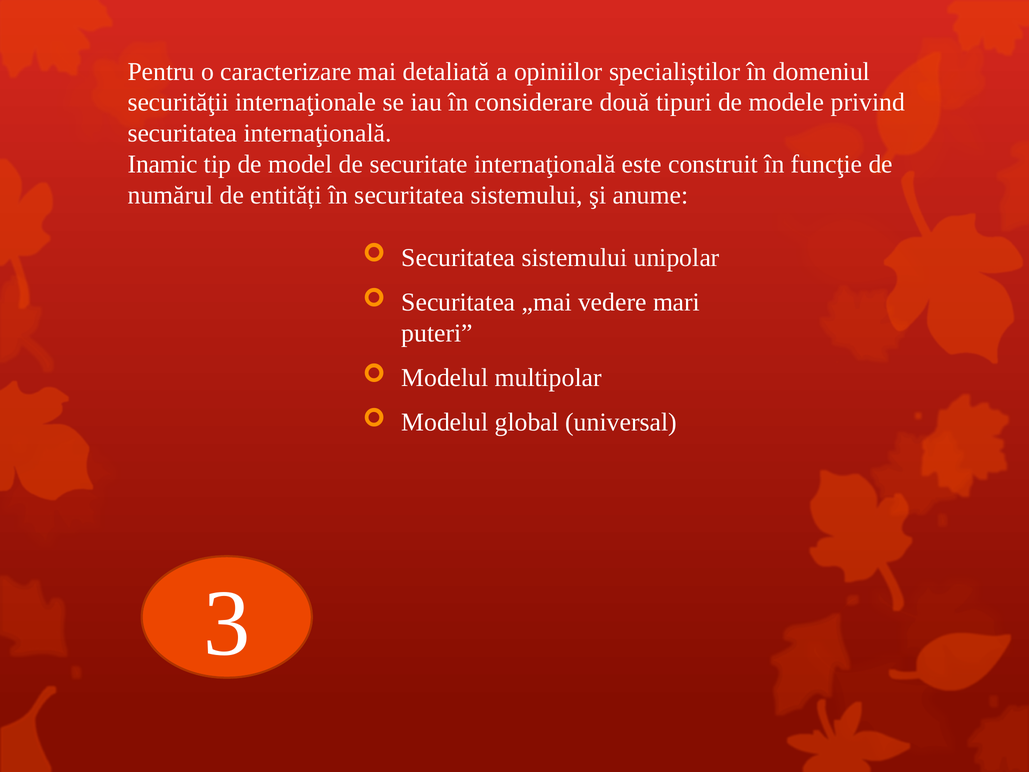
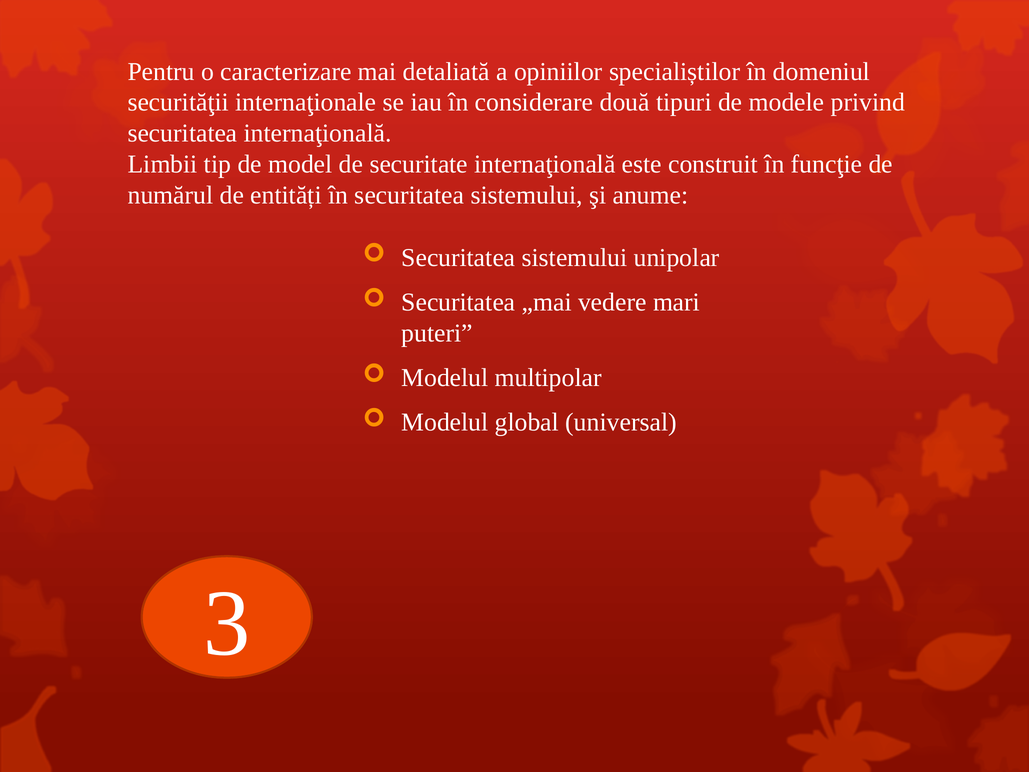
Inamic: Inamic -> Limbii
